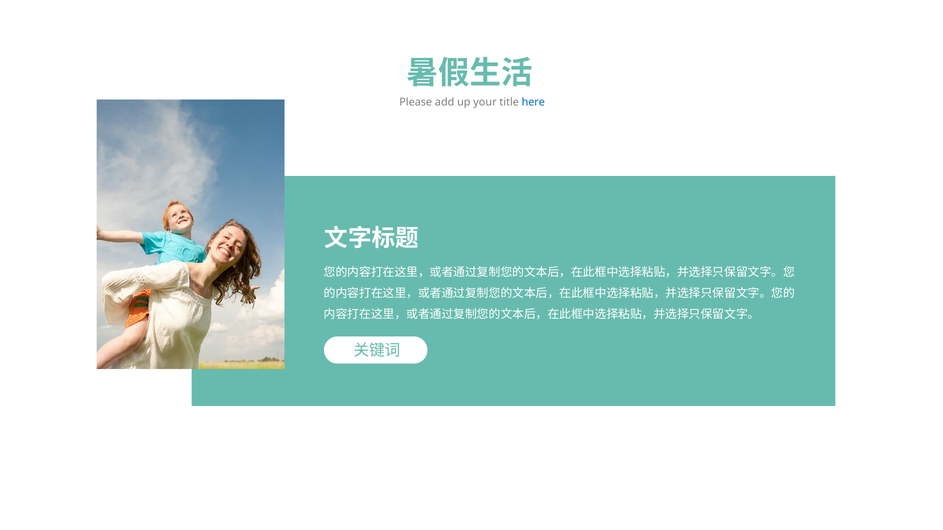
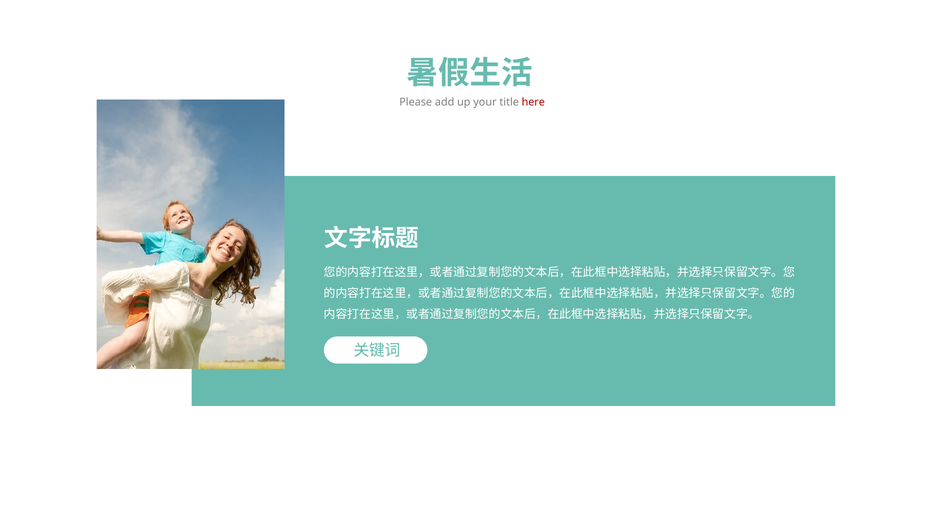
here colour: blue -> red
